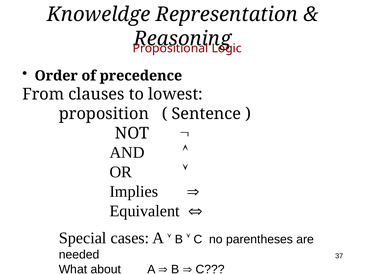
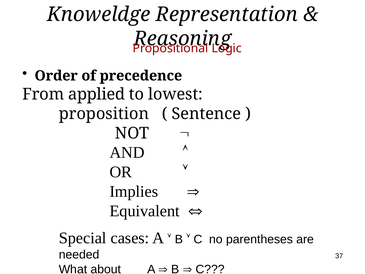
clauses: clauses -> applied
